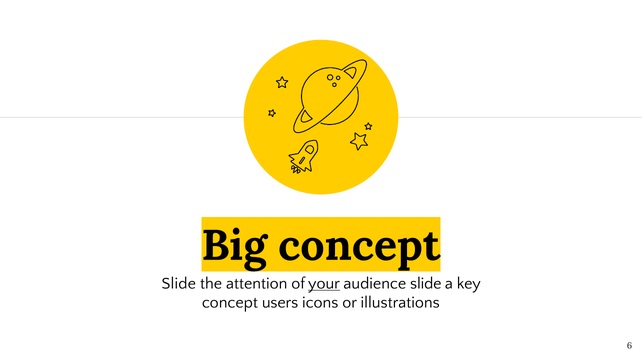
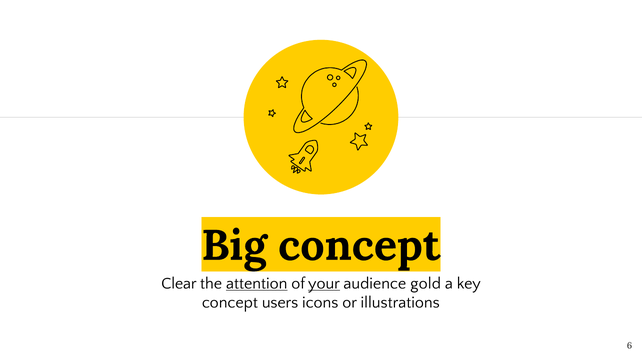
Slide at (179, 283): Slide -> Clear
attention underline: none -> present
audience slide: slide -> gold
